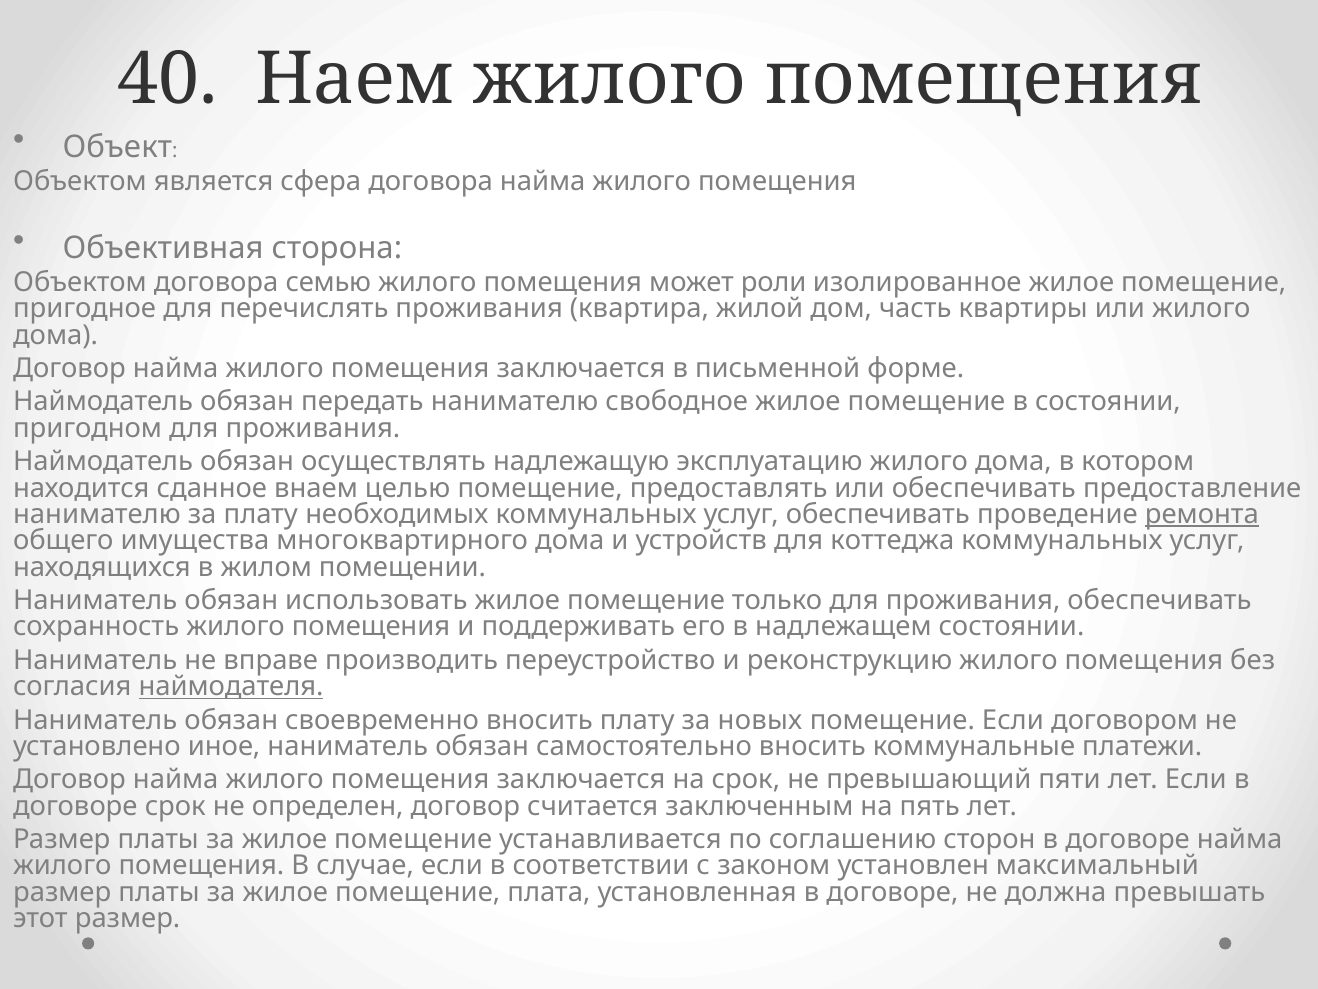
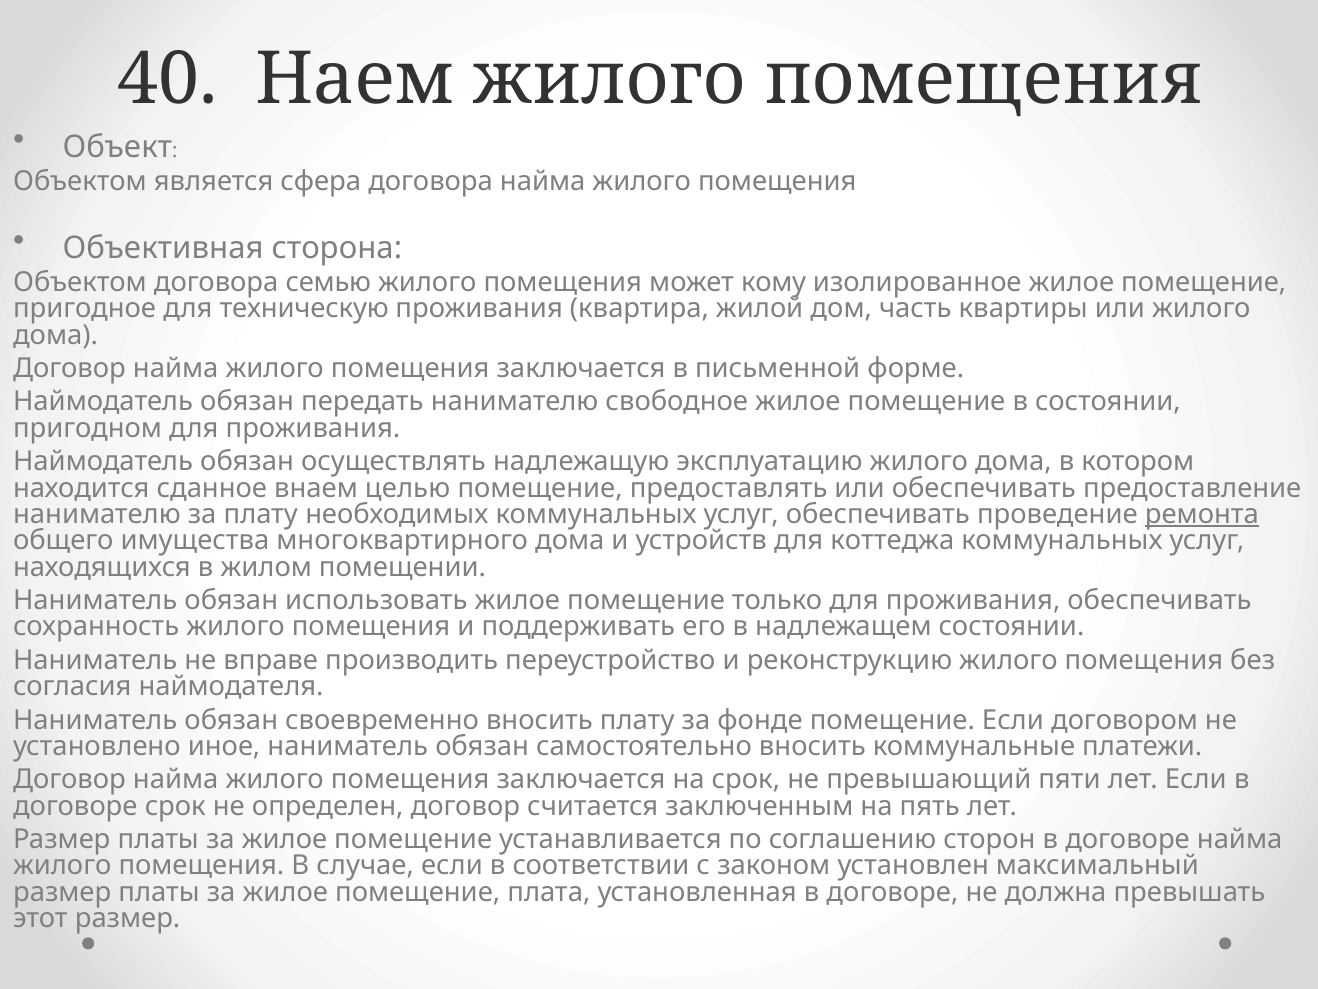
роли: роли -> кому
перечислять: перечислять -> техническую
наймодателя underline: present -> none
новых: новых -> фонде
